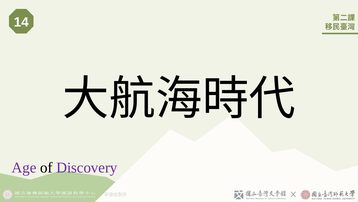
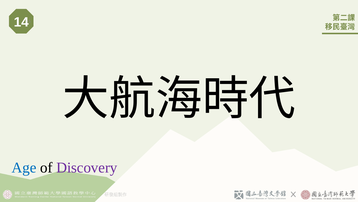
Age colour: purple -> blue
